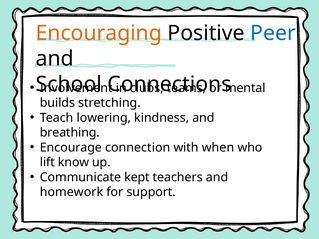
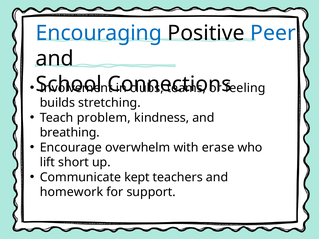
Encouraging colour: orange -> blue
mental: mental -> feeling
lowering: lowering -> problem
connection: connection -> overwhelm
when: when -> erase
know: know -> short
